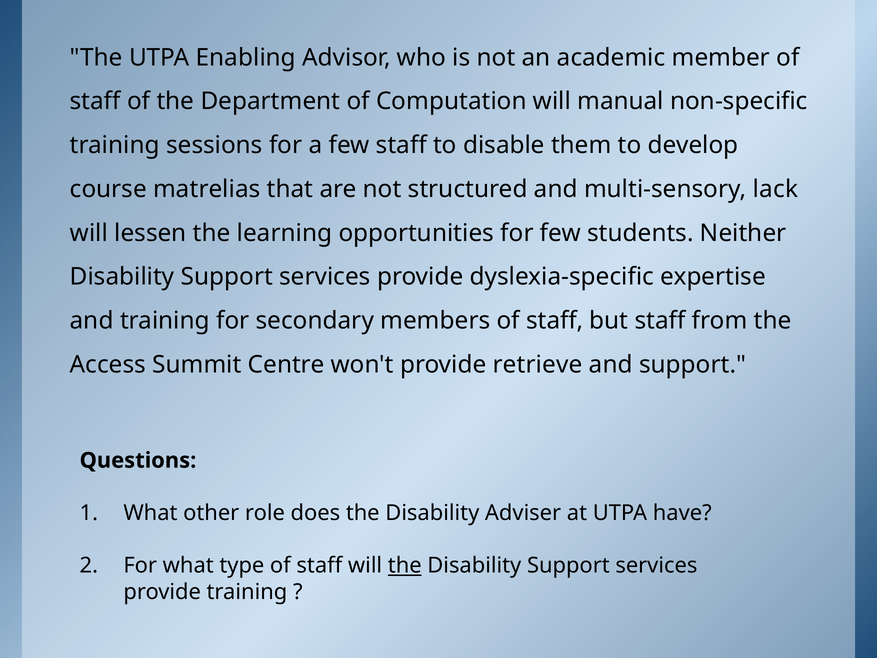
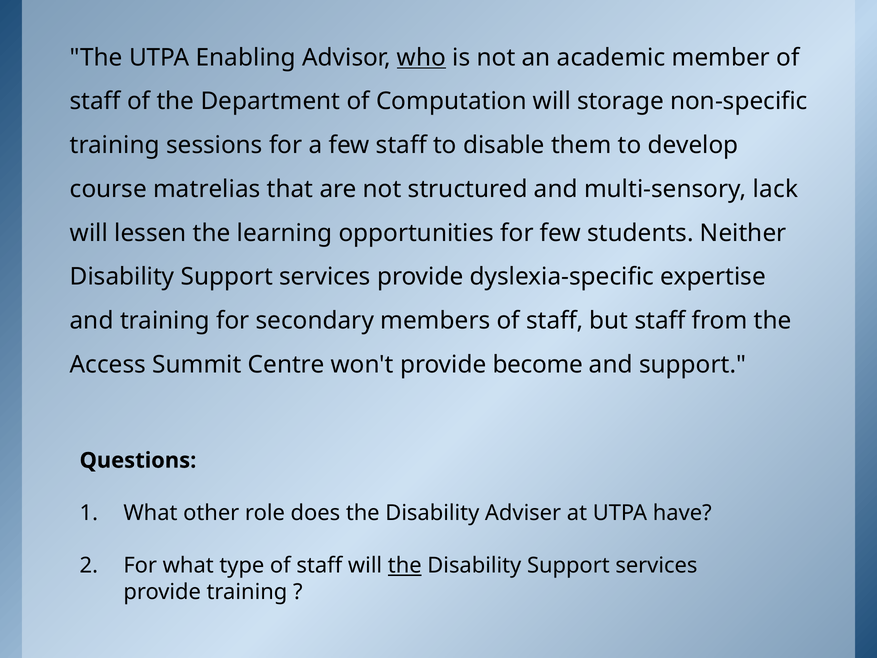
who underline: none -> present
manual: manual -> storage
retrieve: retrieve -> become
